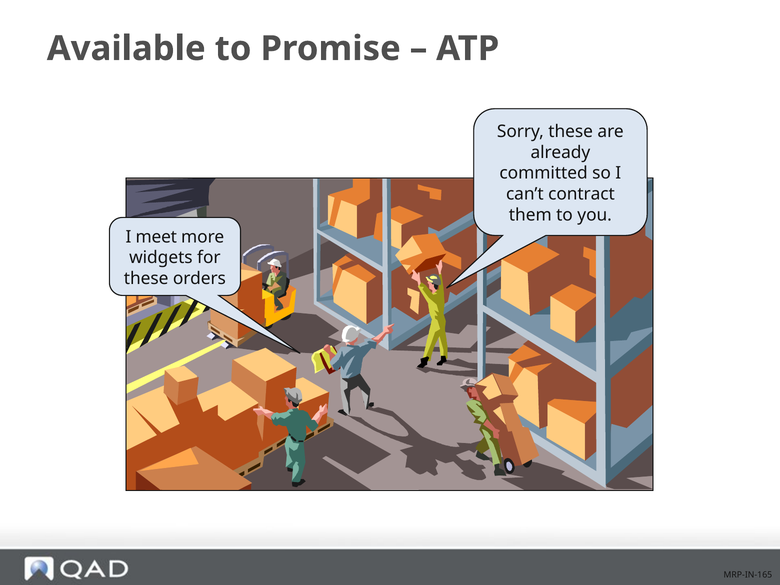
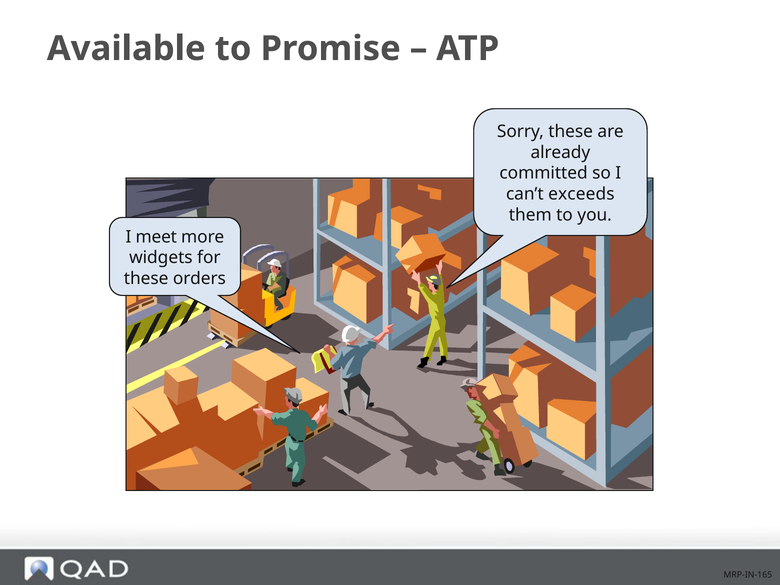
contract: contract -> exceeds
